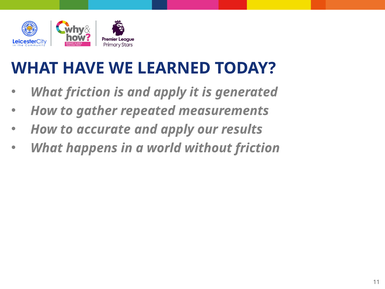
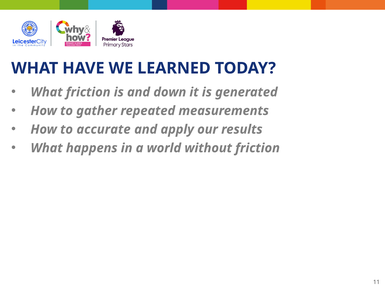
is and apply: apply -> down
